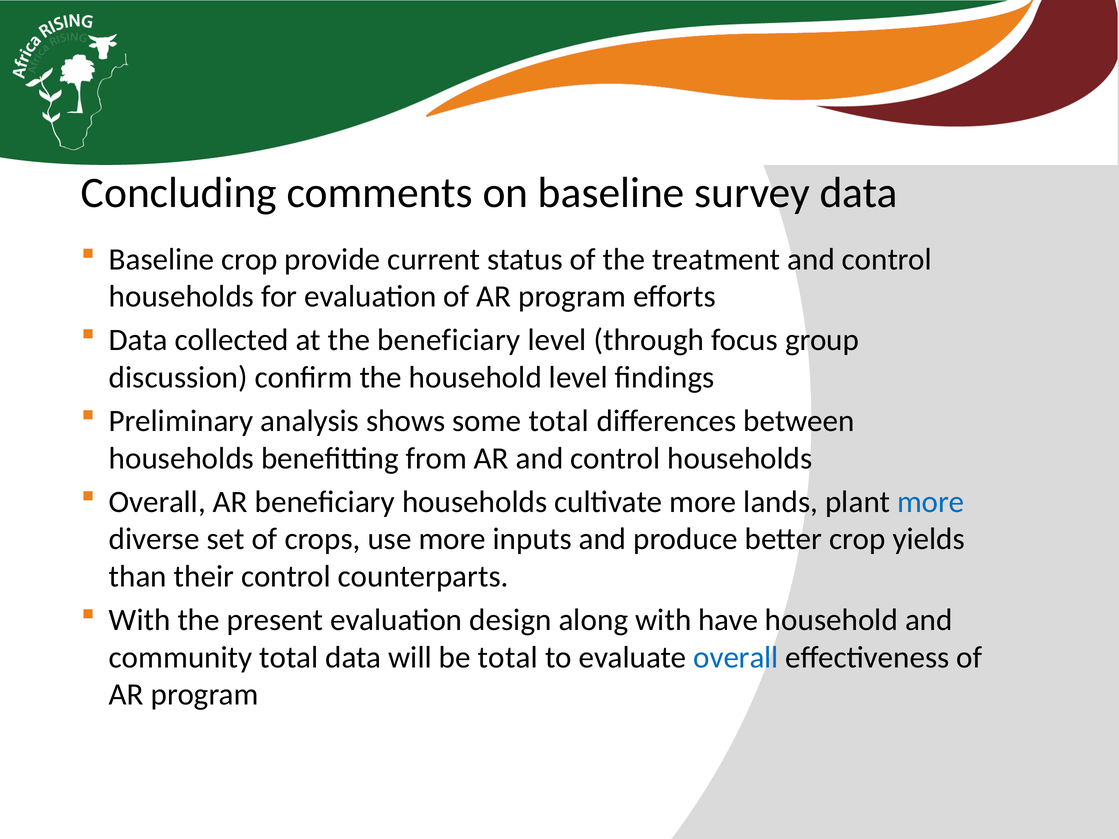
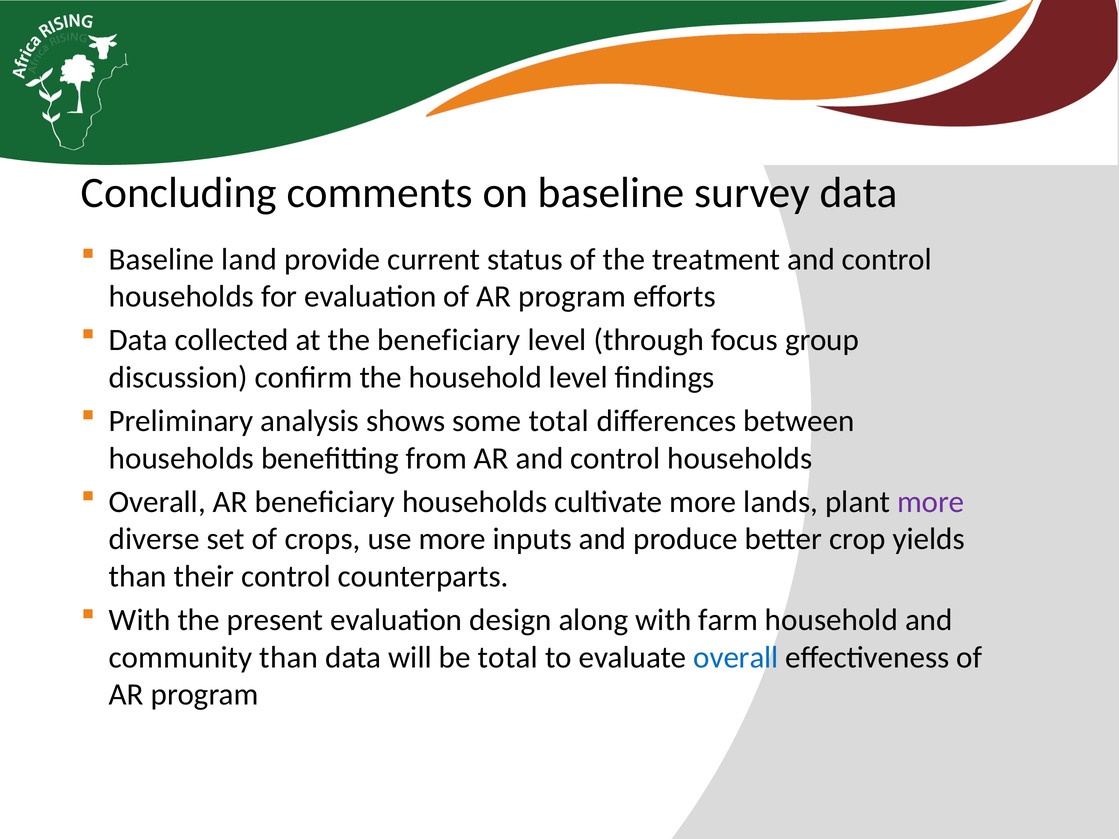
Baseline crop: crop -> land
more at (931, 502) colour: blue -> purple
have: have -> farm
community total: total -> than
